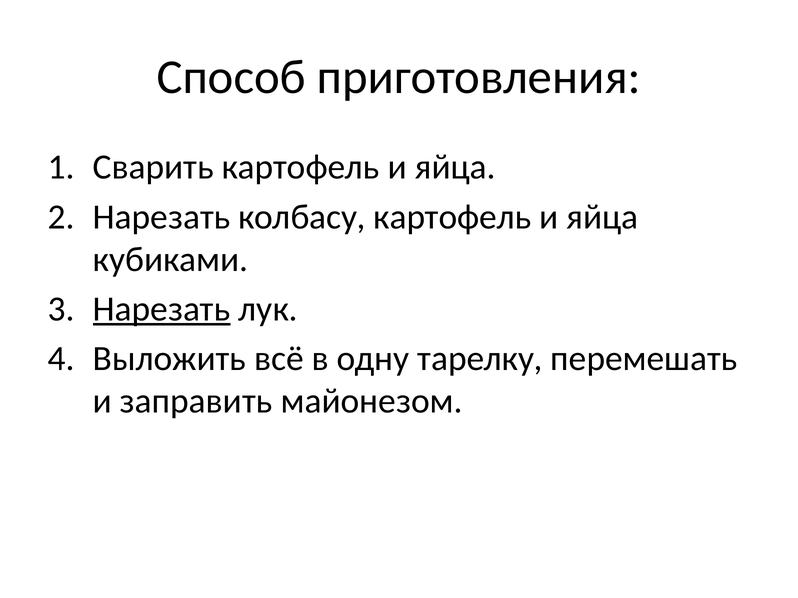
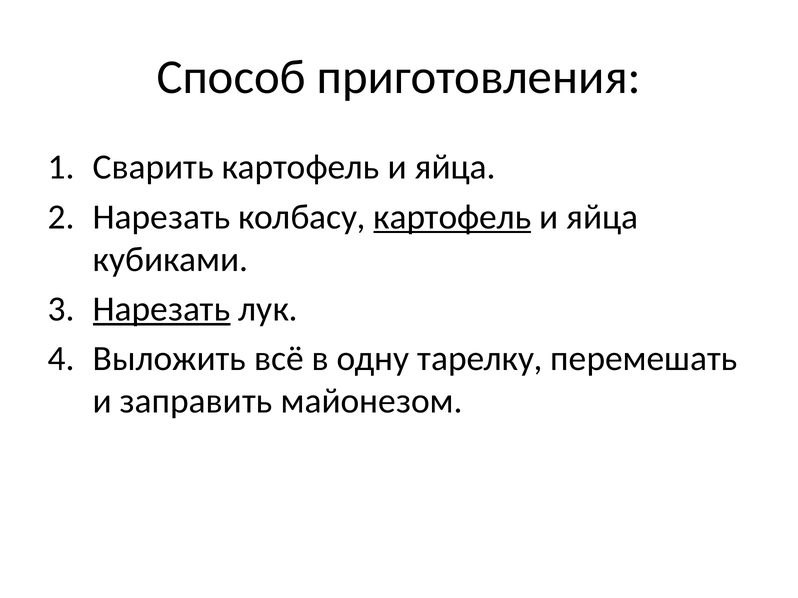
картофель at (452, 217) underline: none -> present
